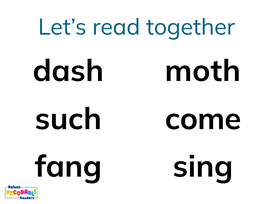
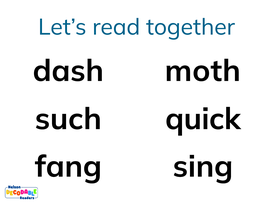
come: come -> quick
